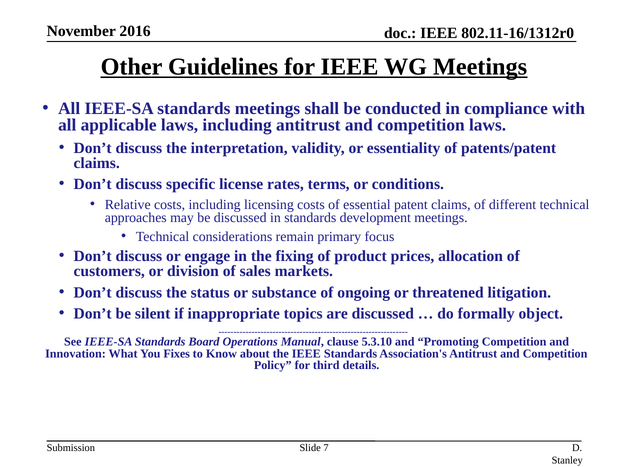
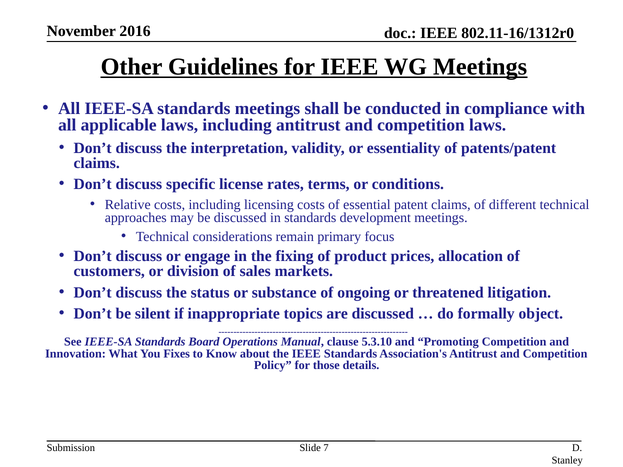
third: third -> those
